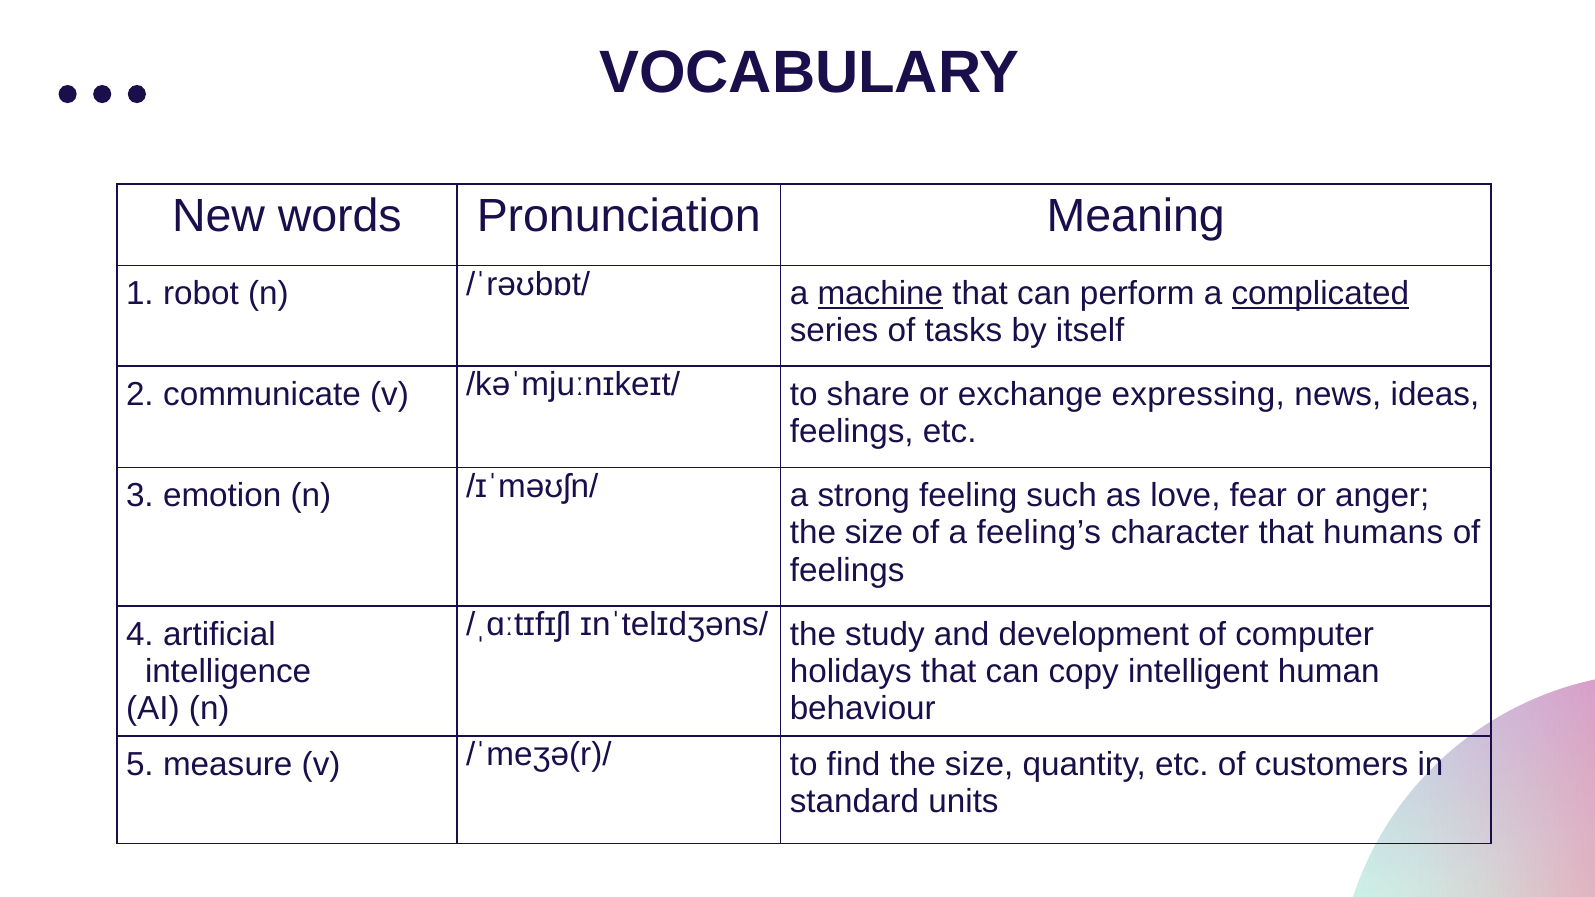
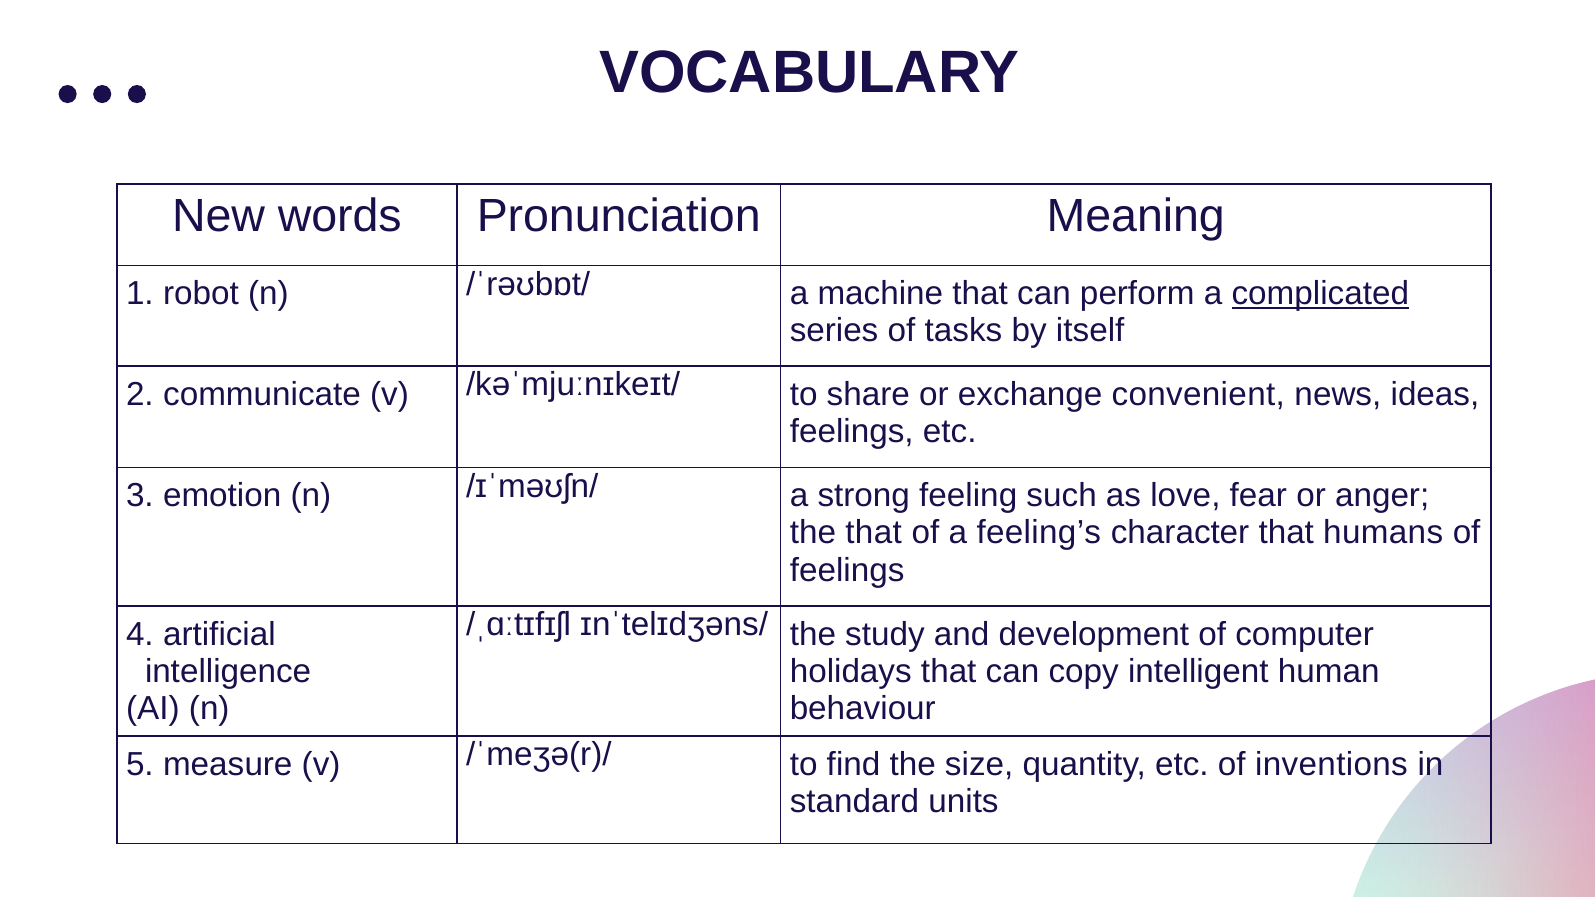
machine underline: present -> none
expressing: expressing -> convenient
size at (874, 533): size -> that
customers: customers -> inventions
